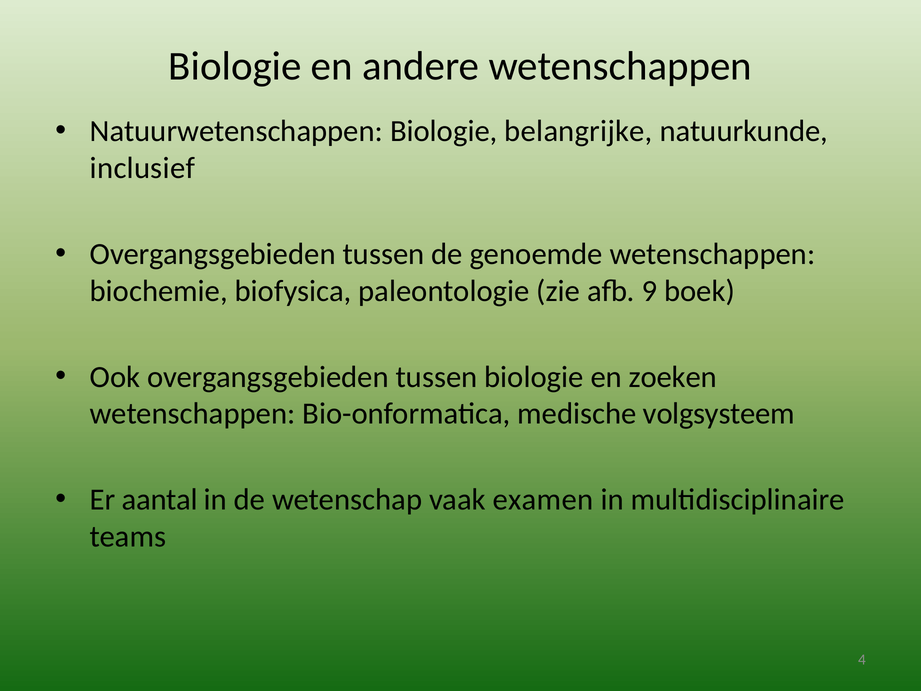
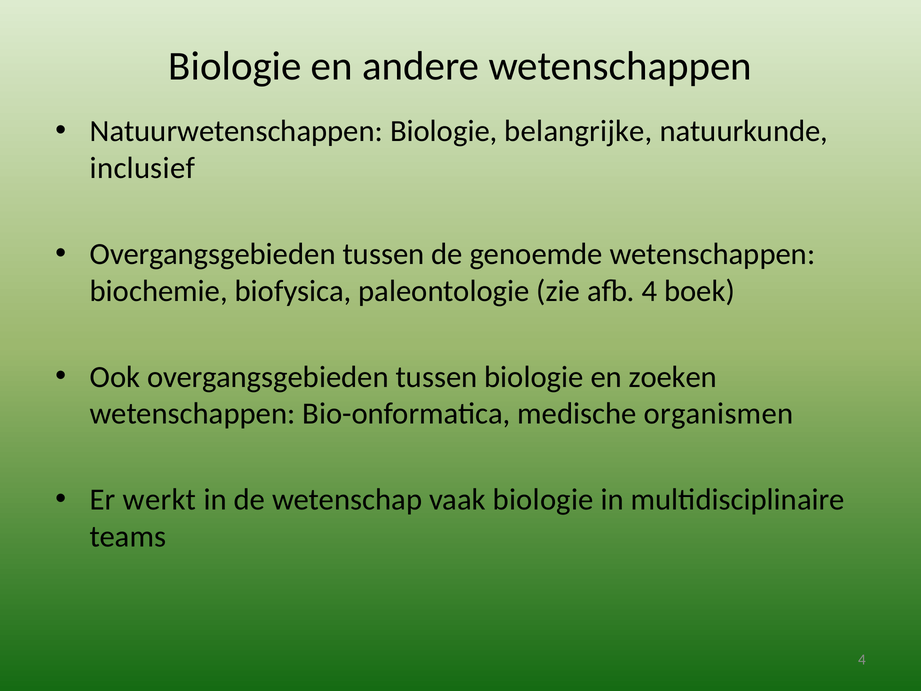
afb 9: 9 -> 4
volgsysteem: volgsysteem -> organismen
aantal: aantal -> werkt
vaak examen: examen -> biologie
